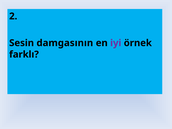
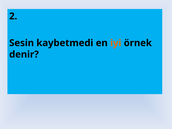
damgasının: damgasının -> kaybetmedi
iyi colour: purple -> orange
farklı: farklı -> denir
